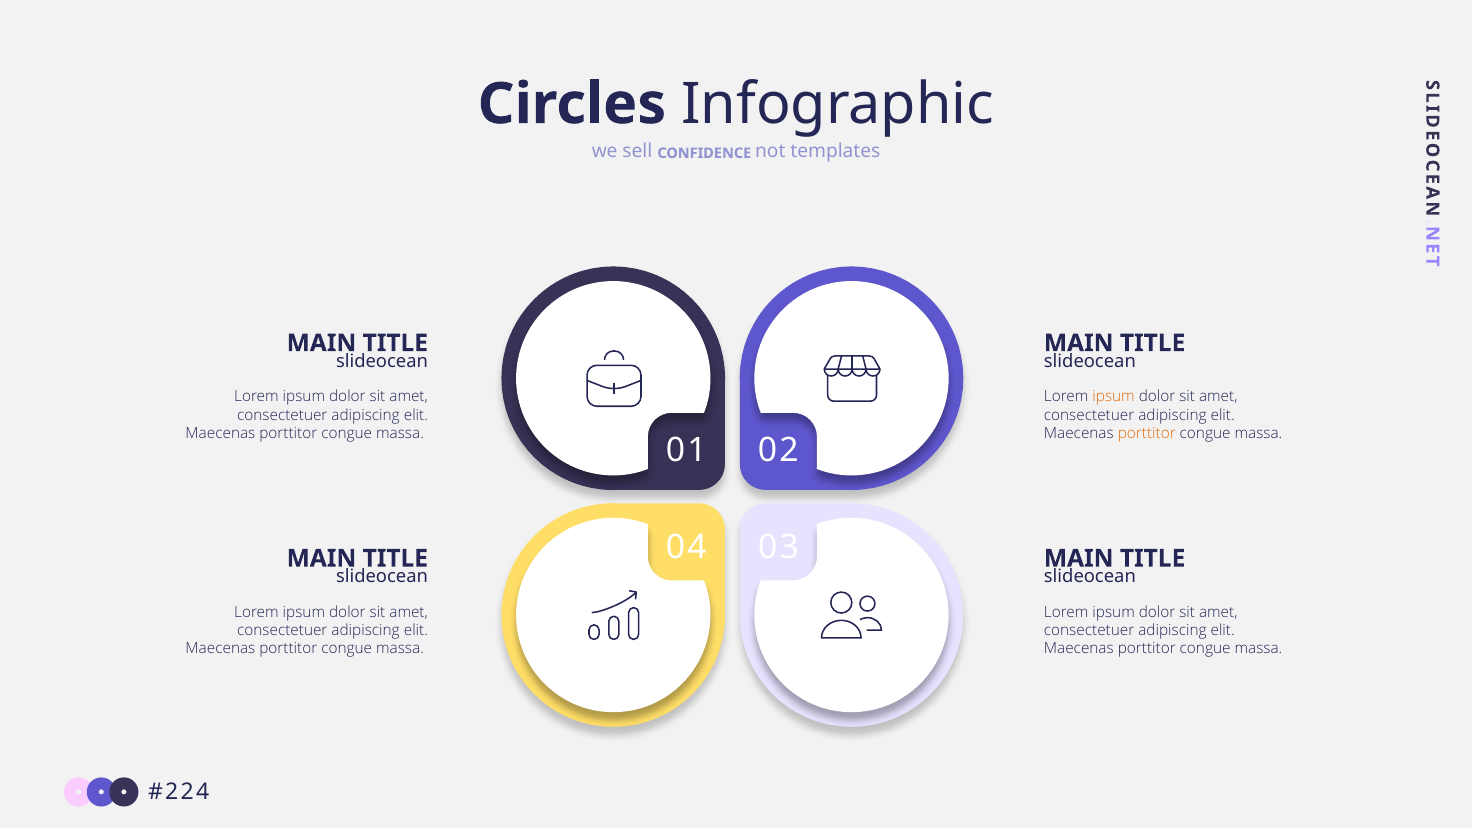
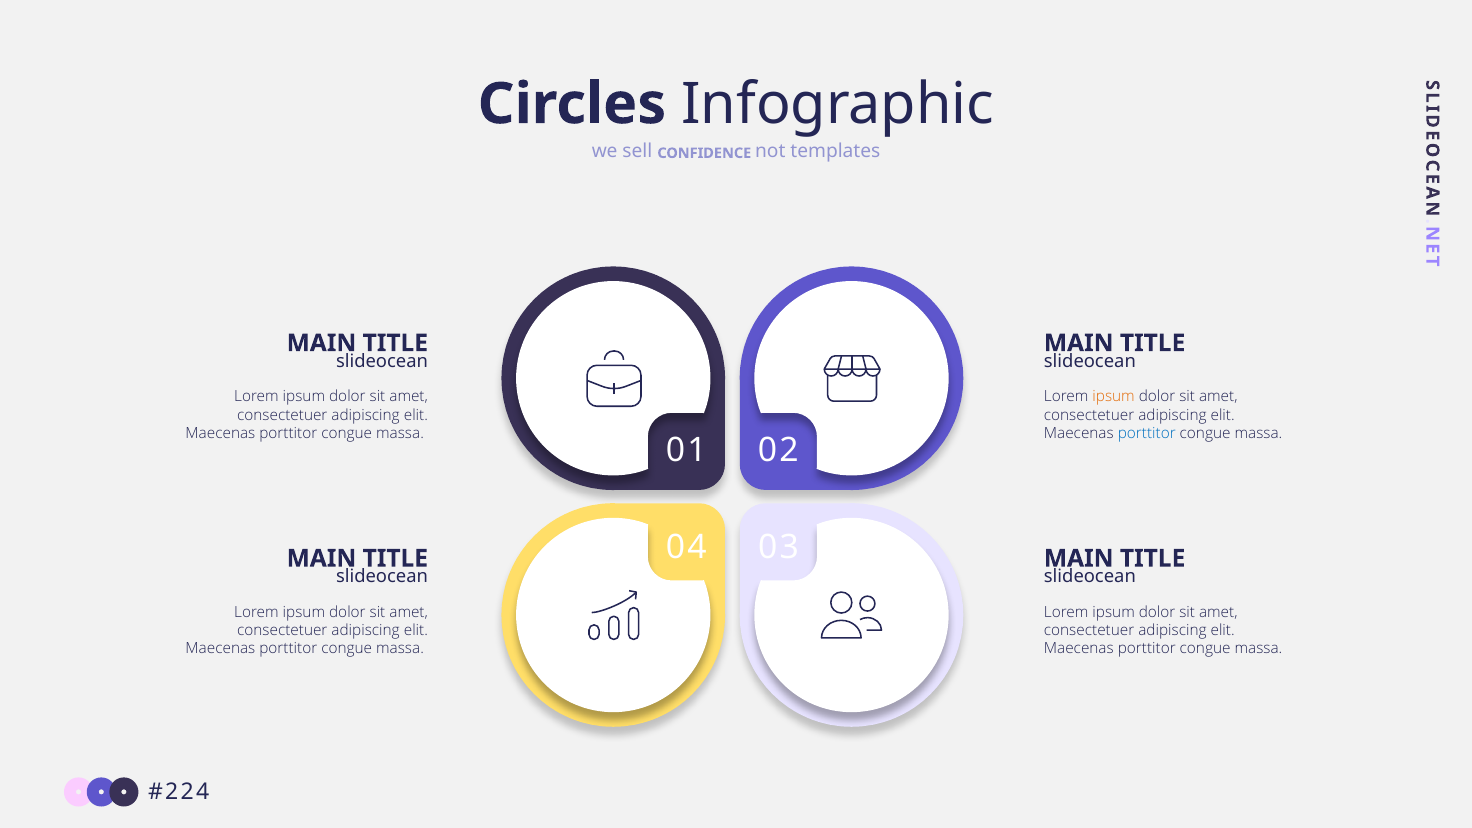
porttitor at (1147, 434) colour: orange -> blue
